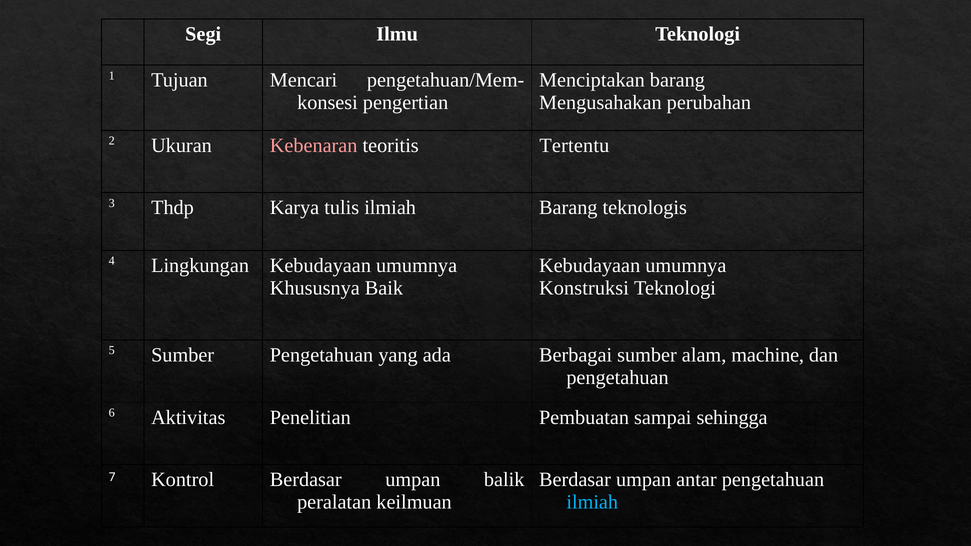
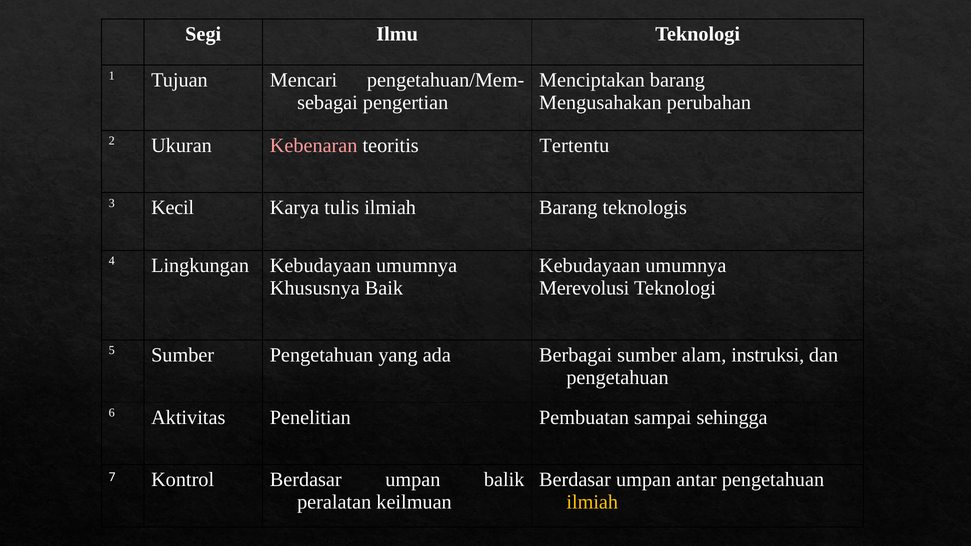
konsesi: konsesi -> sebagai
Thdp: Thdp -> Kecil
Konstruksi: Konstruksi -> Merevolusi
machine: machine -> instruksi
ilmiah at (592, 502) colour: light blue -> yellow
